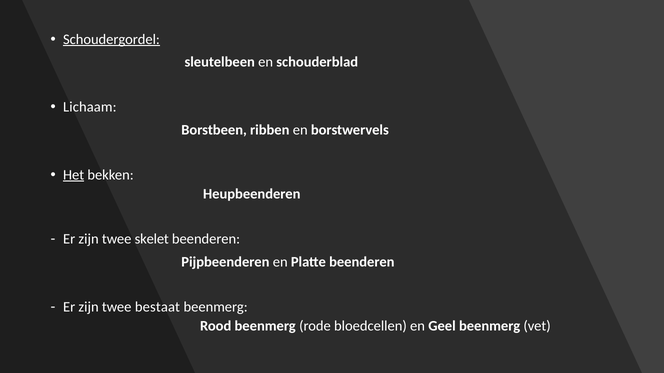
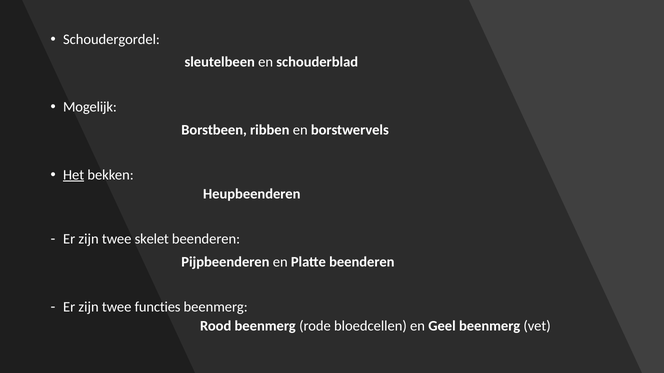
Schoudergordel underline: present -> none
Lichaam: Lichaam -> Mogelijk
bestaat: bestaat -> functies
